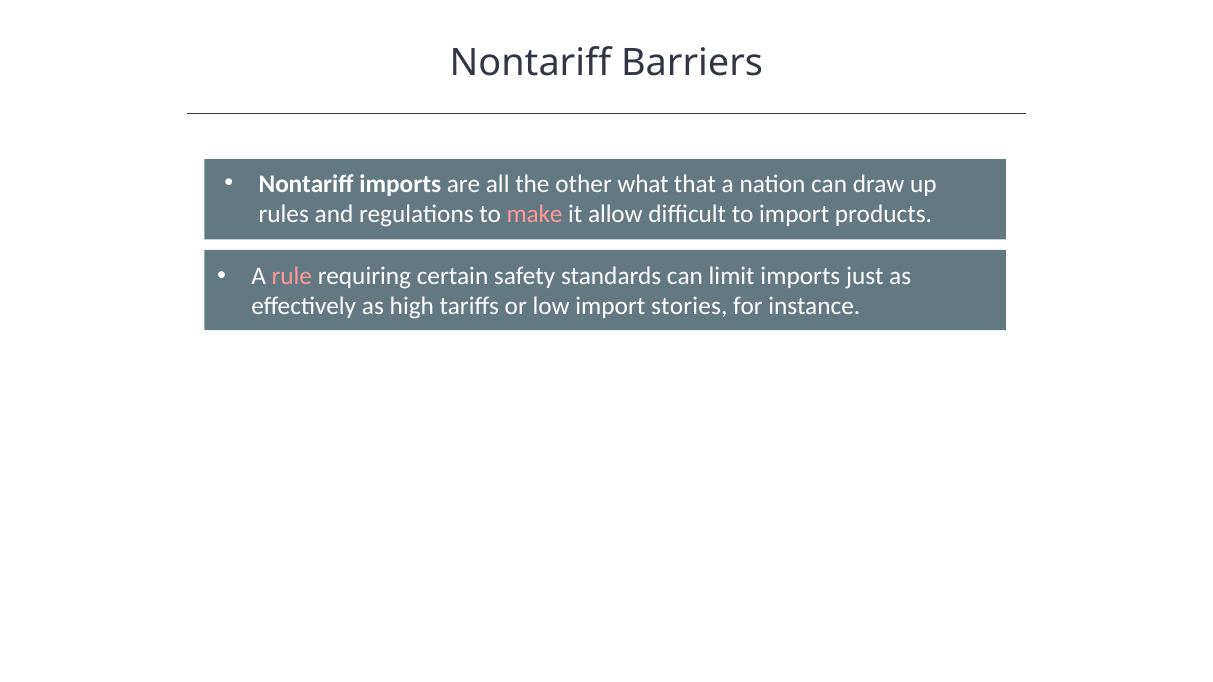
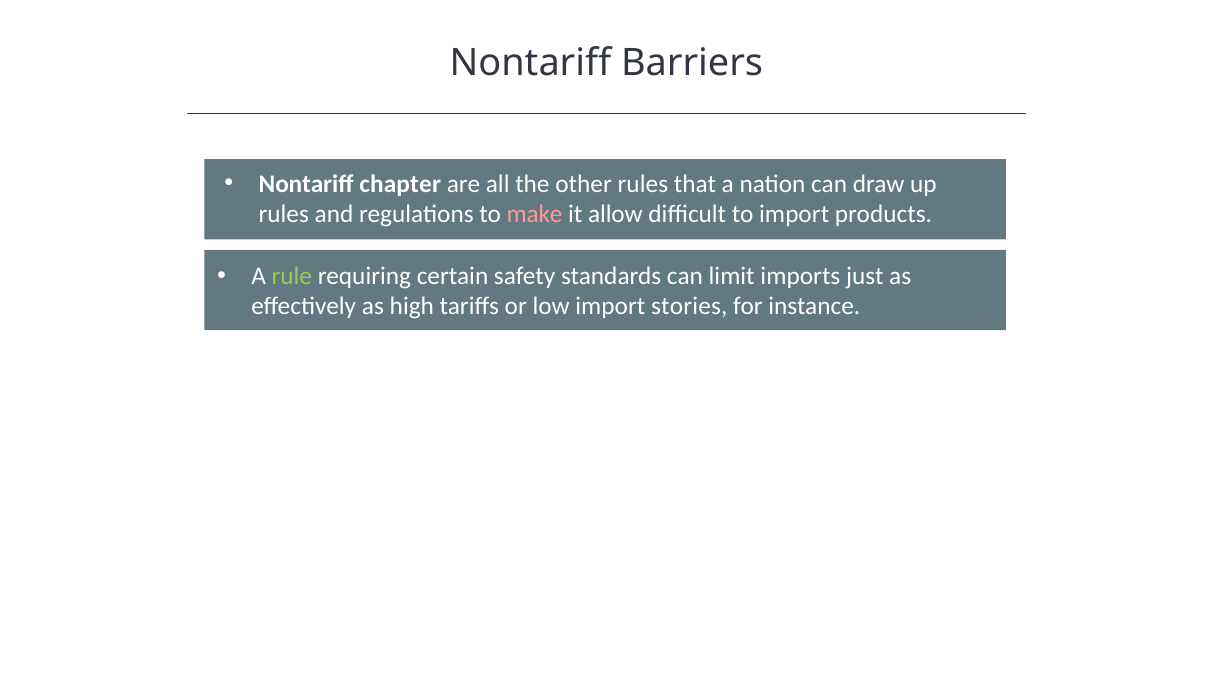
Nontariff imports: imports -> chapter
other what: what -> rules
rule colour: pink -> light green
